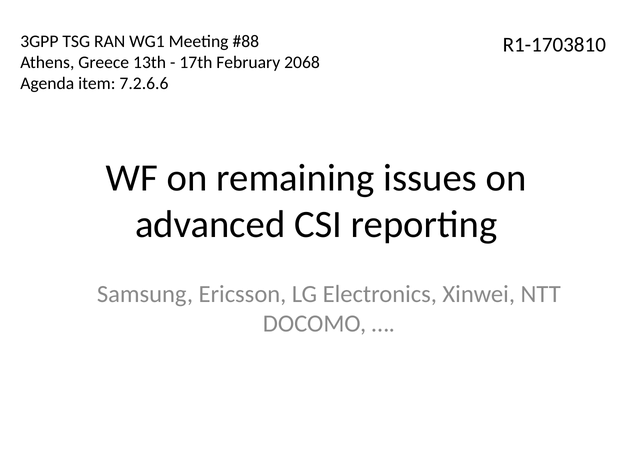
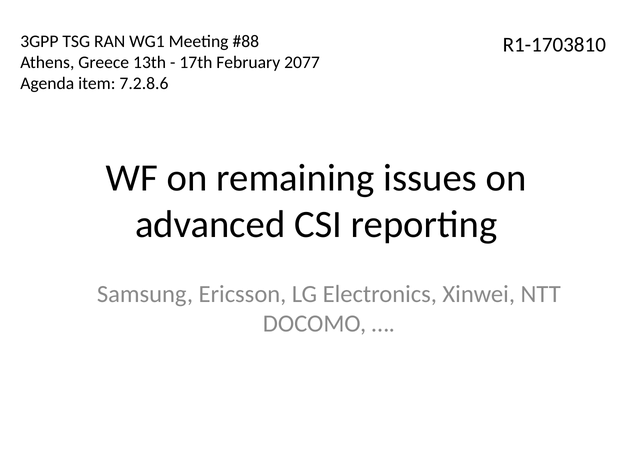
2068: 2068 -> 2077
7.2.6.6: 7.2.6.6 -> 7.2.8.6
